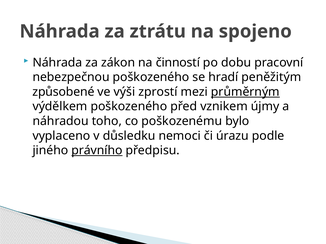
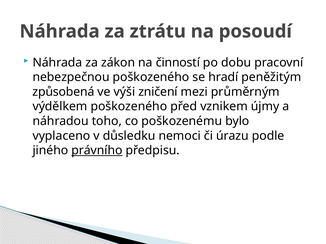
spojeno: spojeno -> posoudí
způsobené: způsobené -> způsobená
zprostí: zprostí -> zničení
průměrným underline: present -> none
